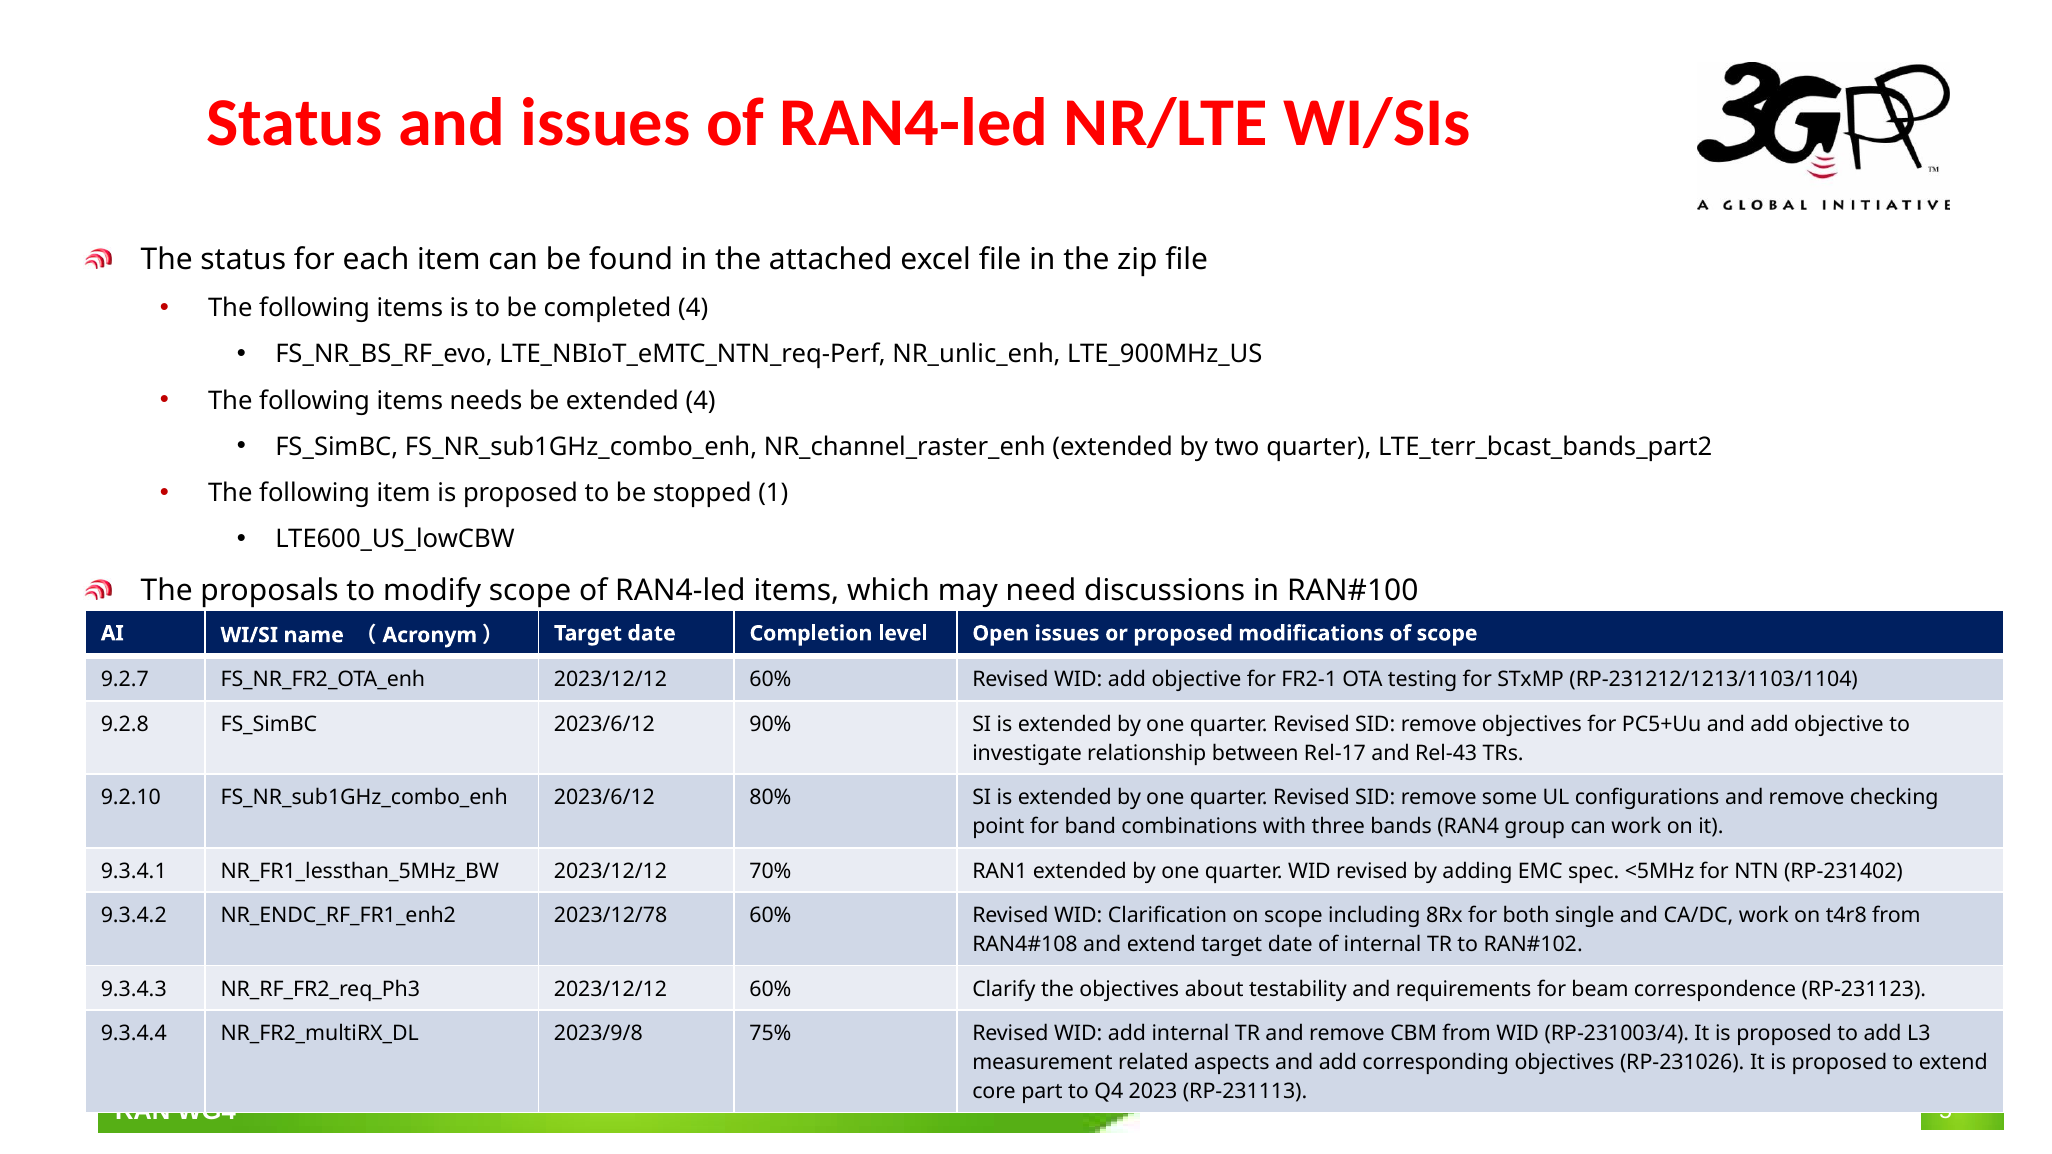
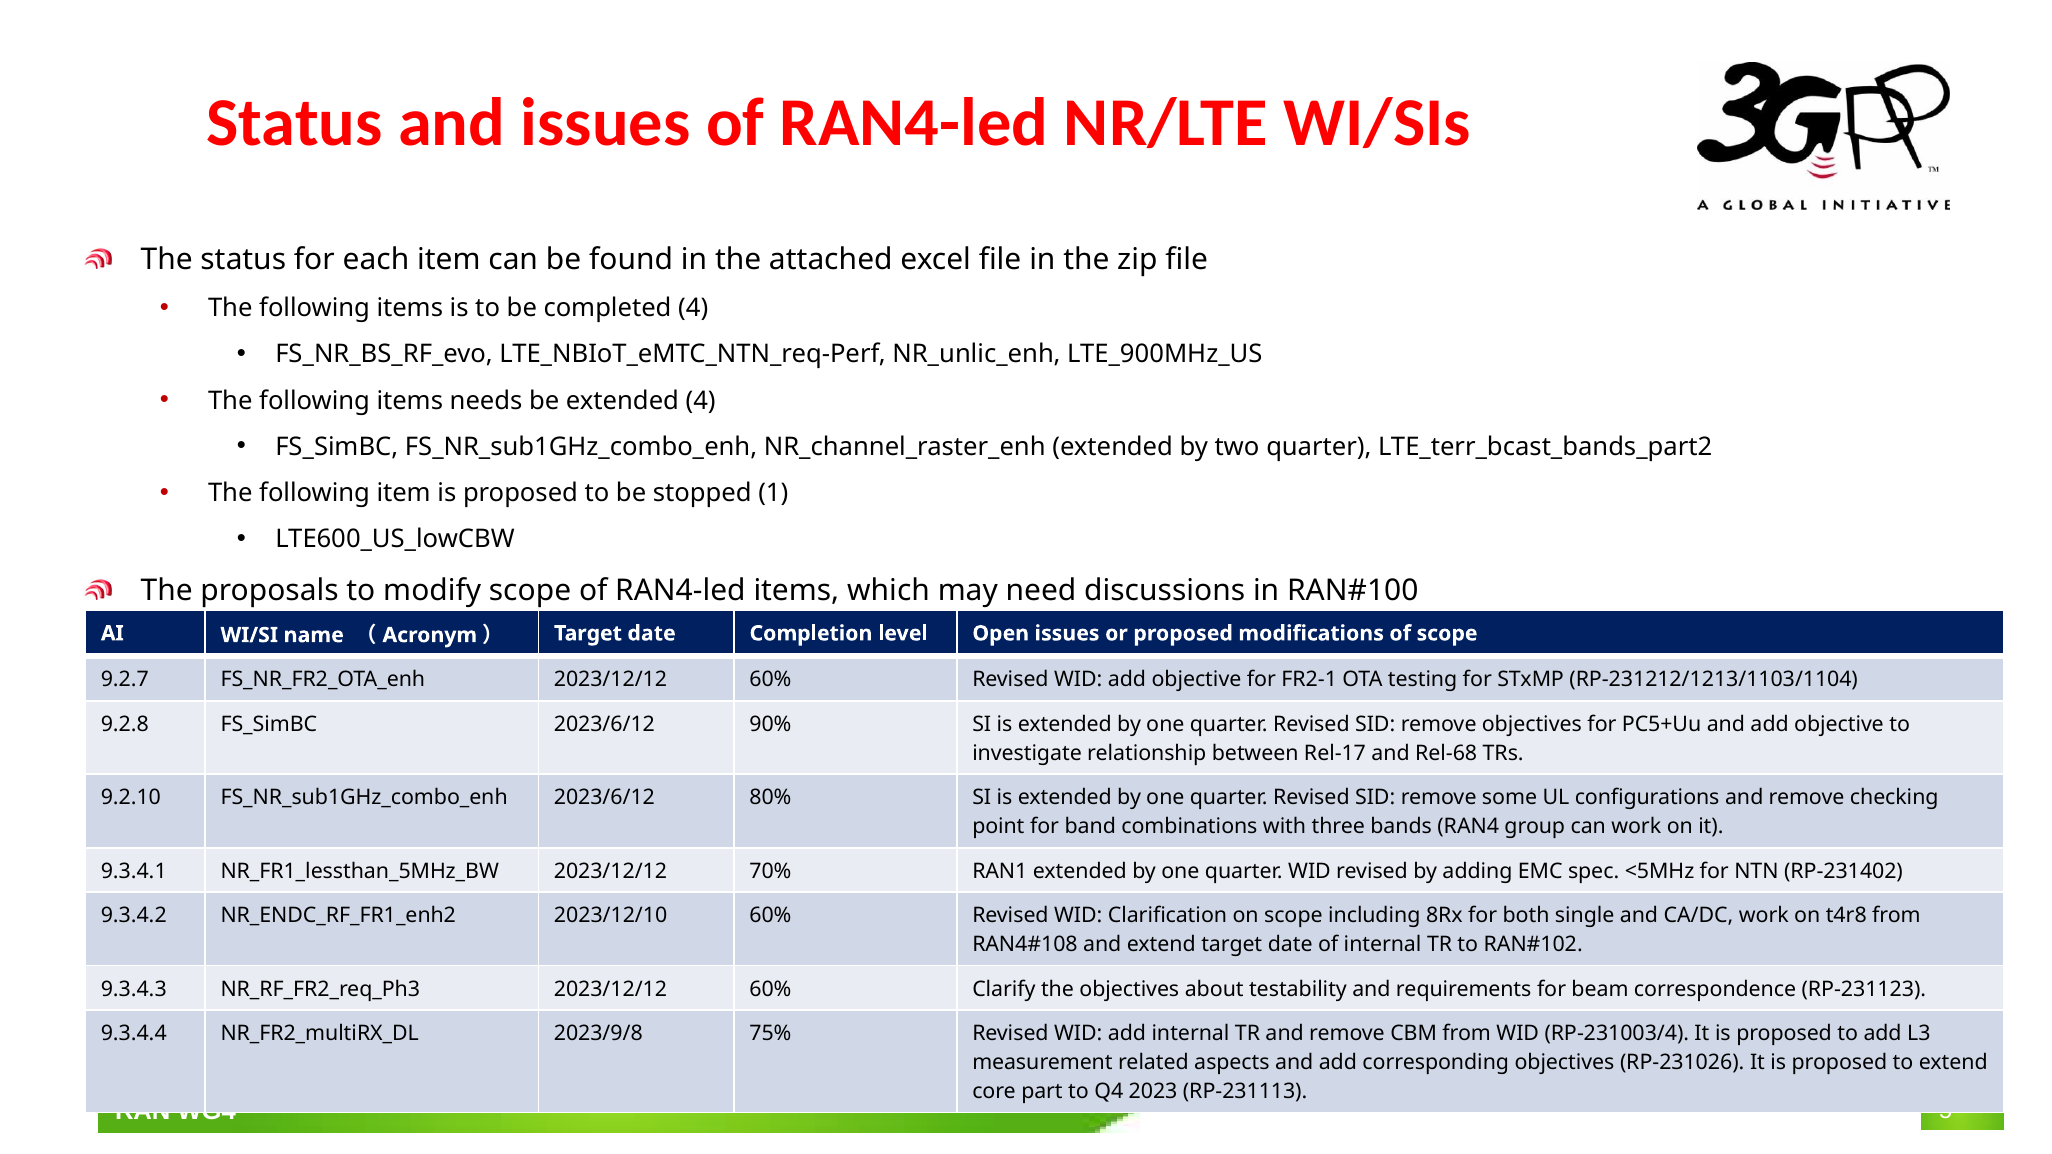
Rel-43: Rel-43 -> Rel-68
2023/12/78: 2023/12/78 -> 2023/12/10
